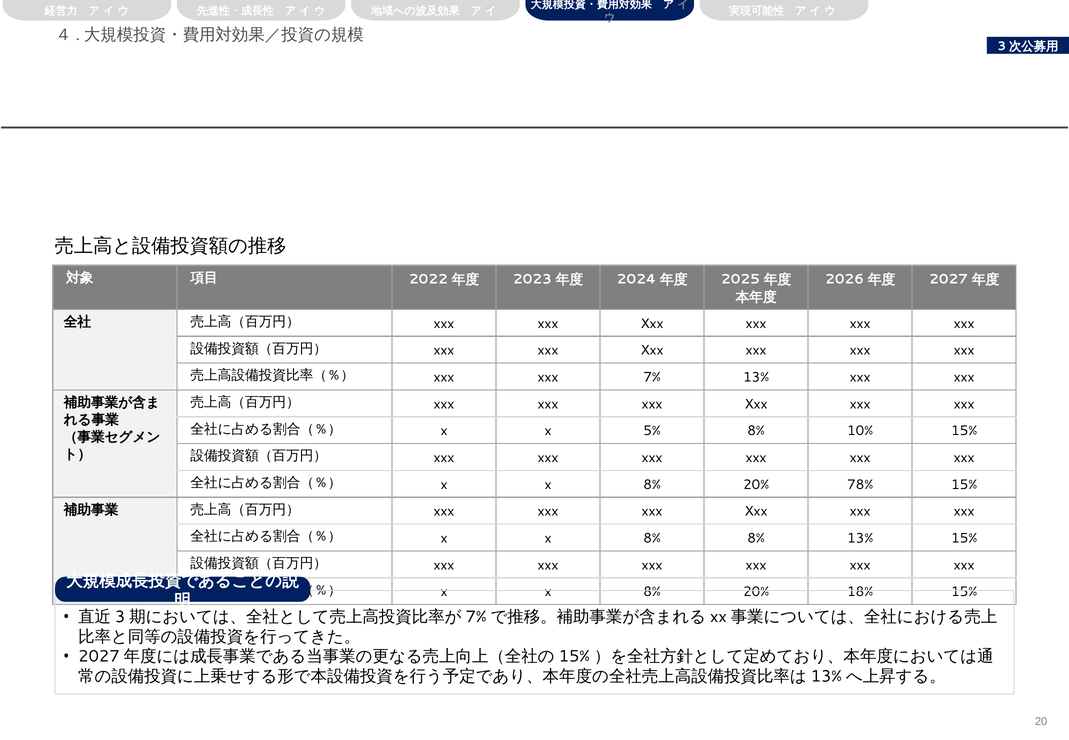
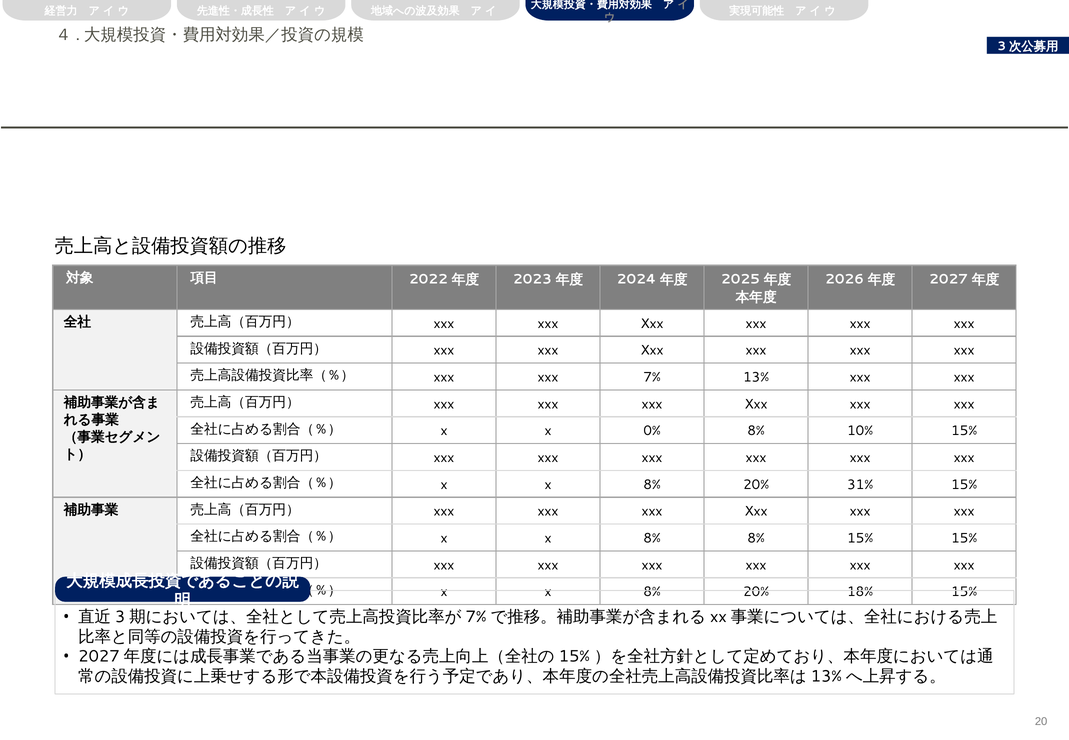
5%: 5% -> 0%
78%: 78% -> 31%
8% 13%: 13% -> 15%
